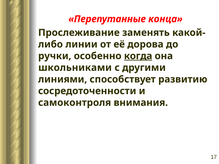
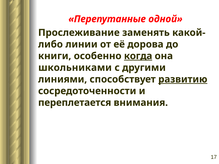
конца: конца -> одной
ручки: ручки -> книги
развитию underline: none -> present
самоконтроля: самоконтроля -> переплетается
